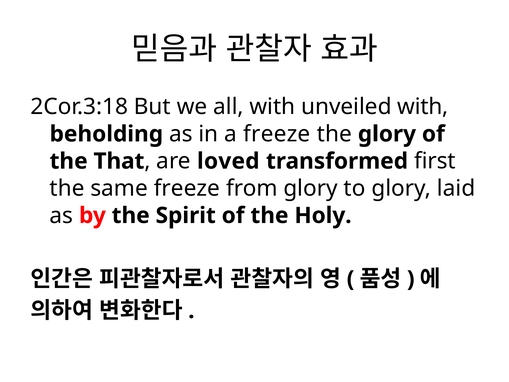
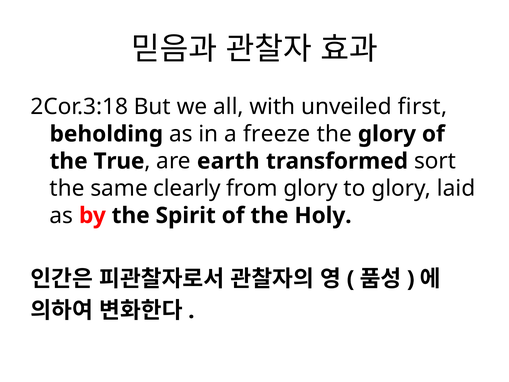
unveiled with: with -> first
That: That -> True
loved: loved -> earth
first: first -> sort
same freeze: freeze -> clearly
